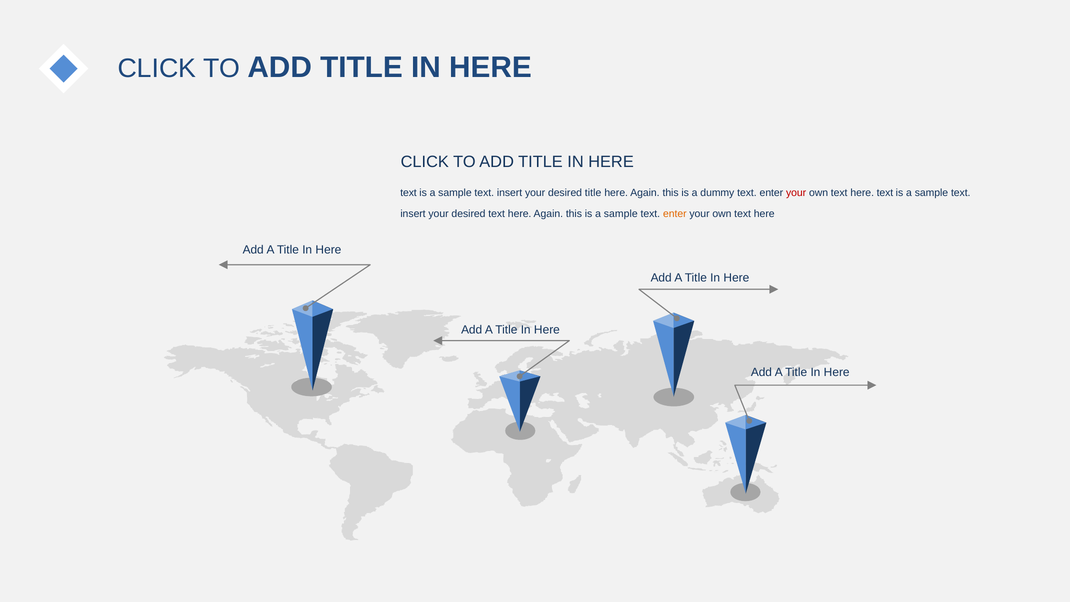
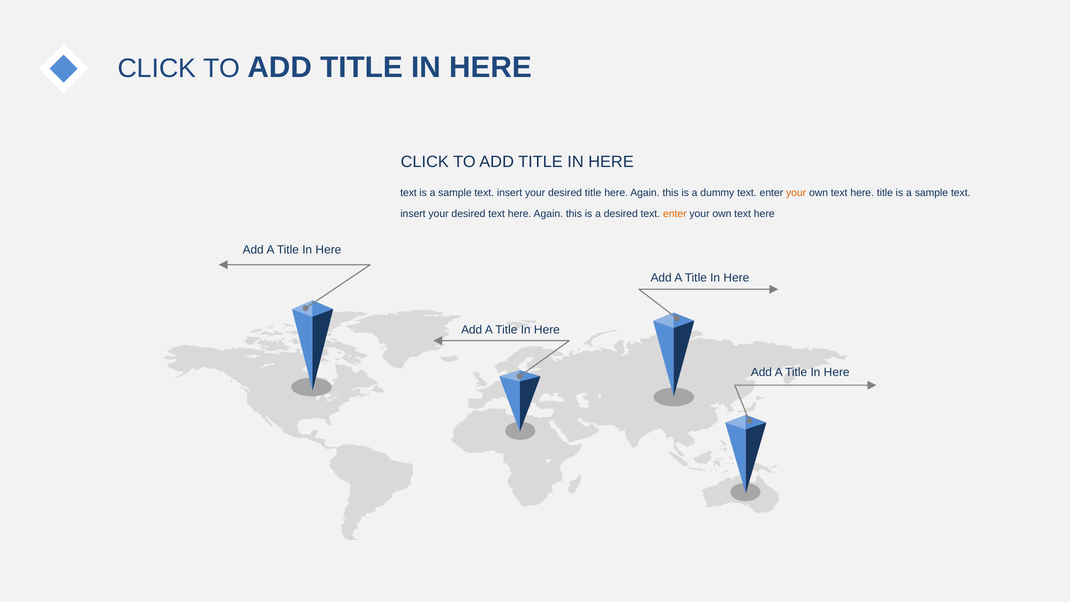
your at (796, 193) colour: red -> orange
text here text: text -> title
this is a sample: sample -> desired
